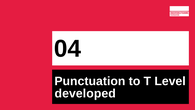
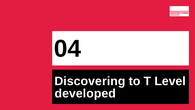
Punctuation: Punctuation -> Discovering
